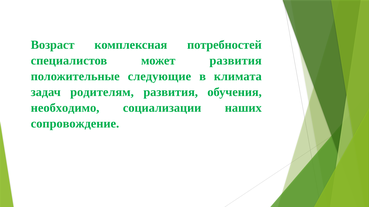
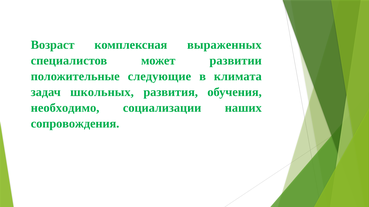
потребностей: потребностей -> выраженных
может развития: развития -> развитии
родителям: родителям -> школьных
сопровождение: сопровождение -> сопровождения
